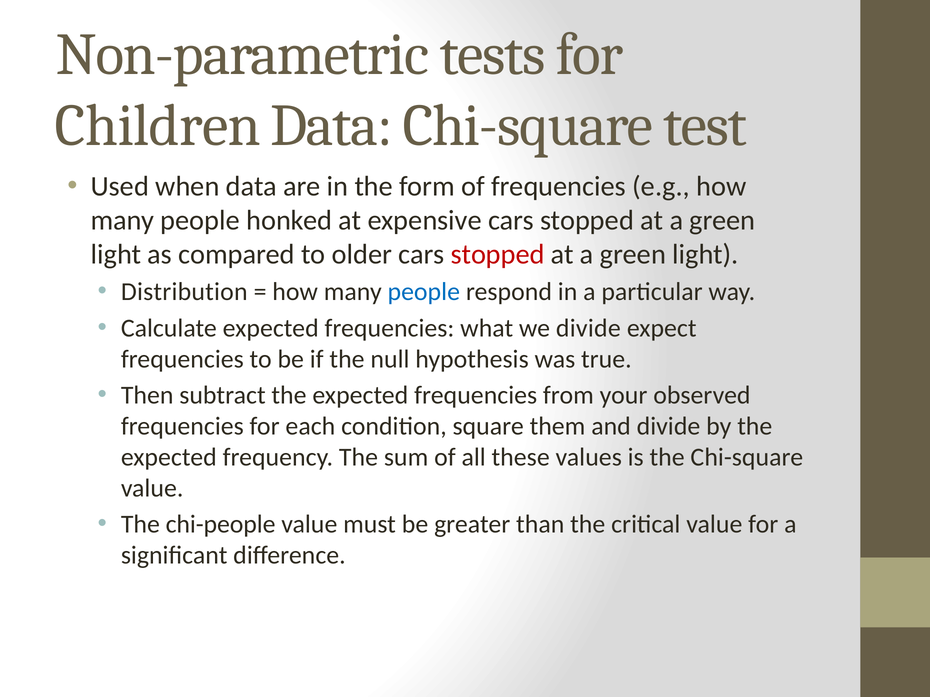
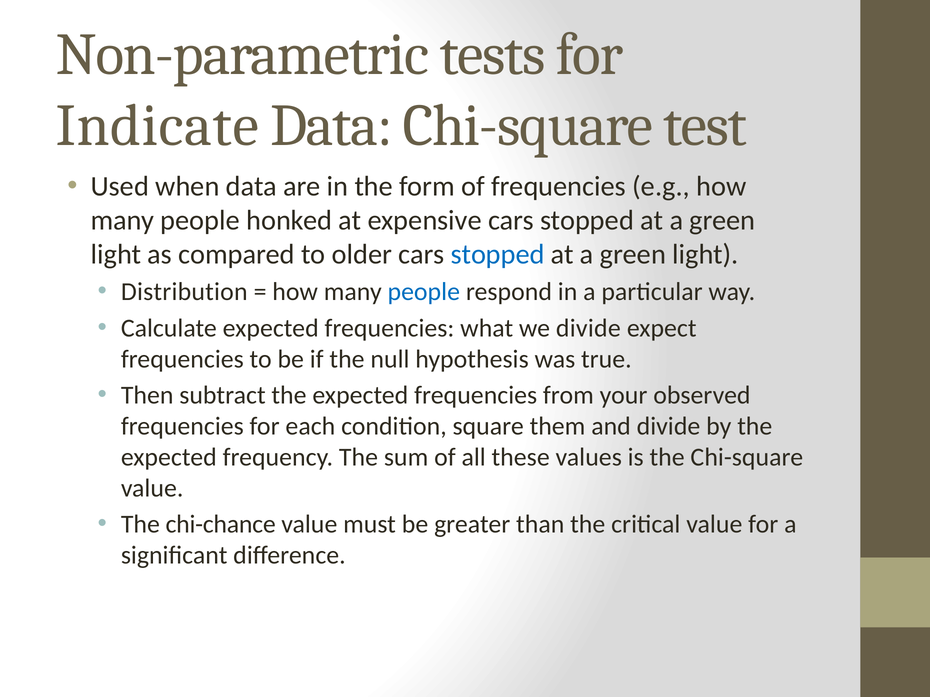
Children: Children -> Indicate
stopped at (498, 255) colour: red -> blue
chi-people: chi-people -> chi-chance
